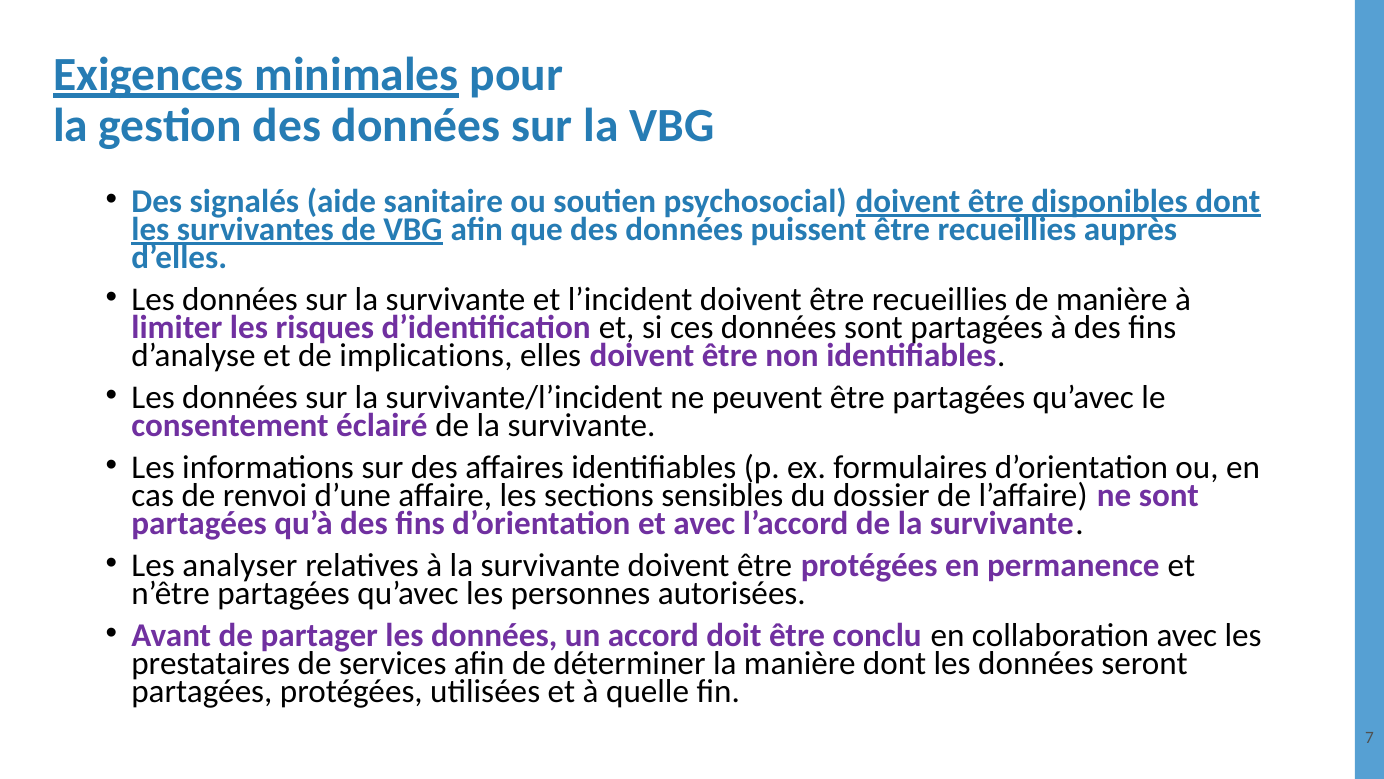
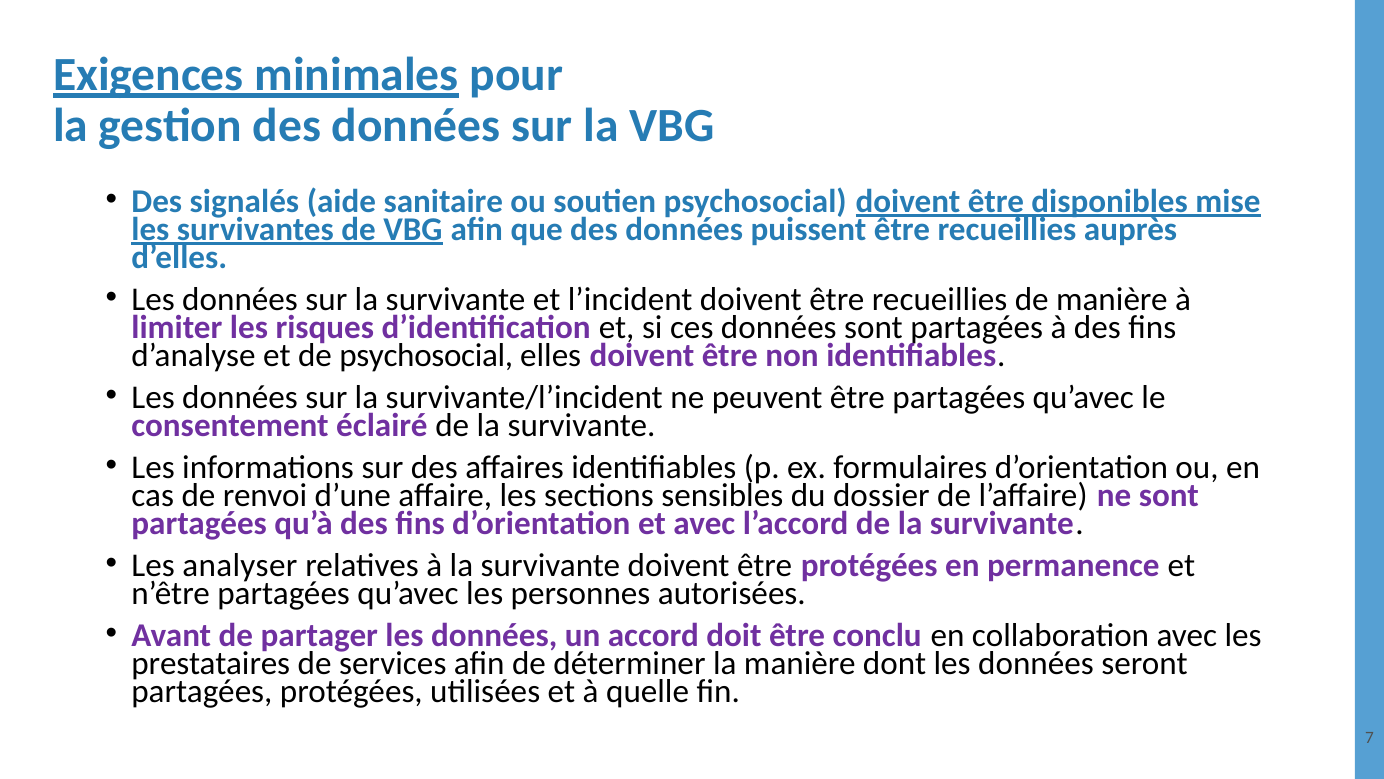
disponibles dont: dont -> mise
de implications: implications -> psychosocial
